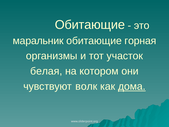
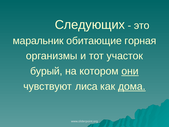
Обитающие at (90, 25): Обитающие -> Следующих
белая: белая -> бурый
они underline: none -> present
волк: волк -> лиса
